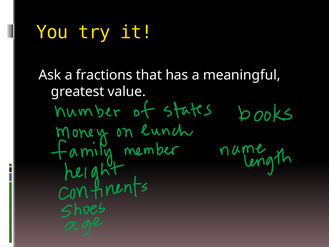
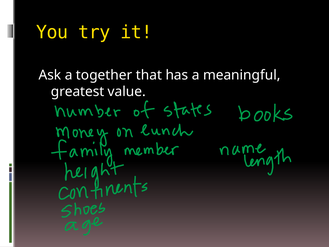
fractions: fractions -> together
